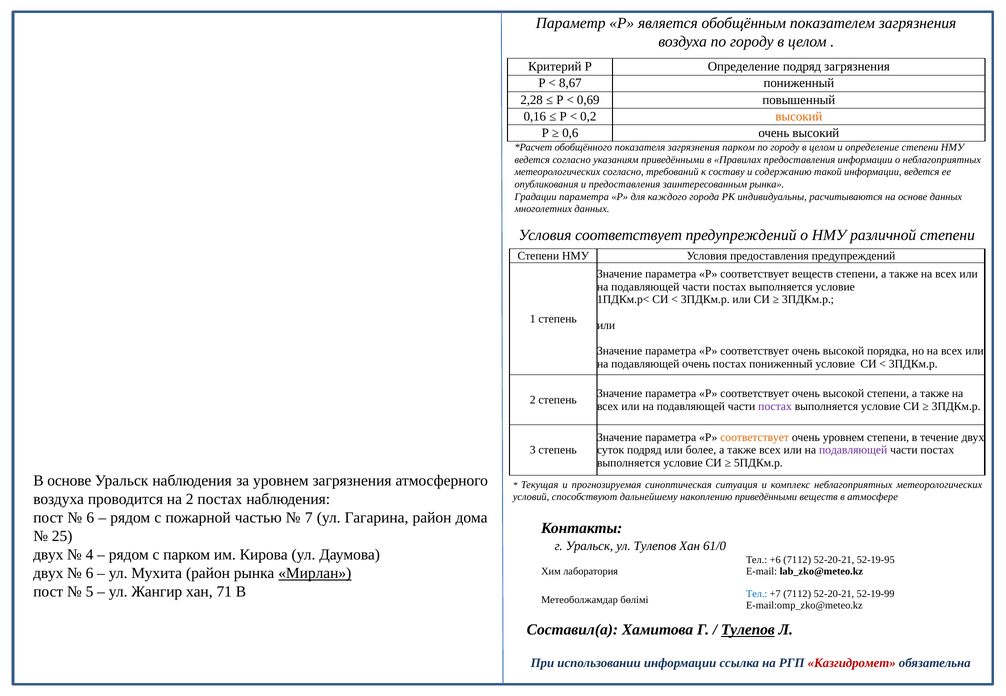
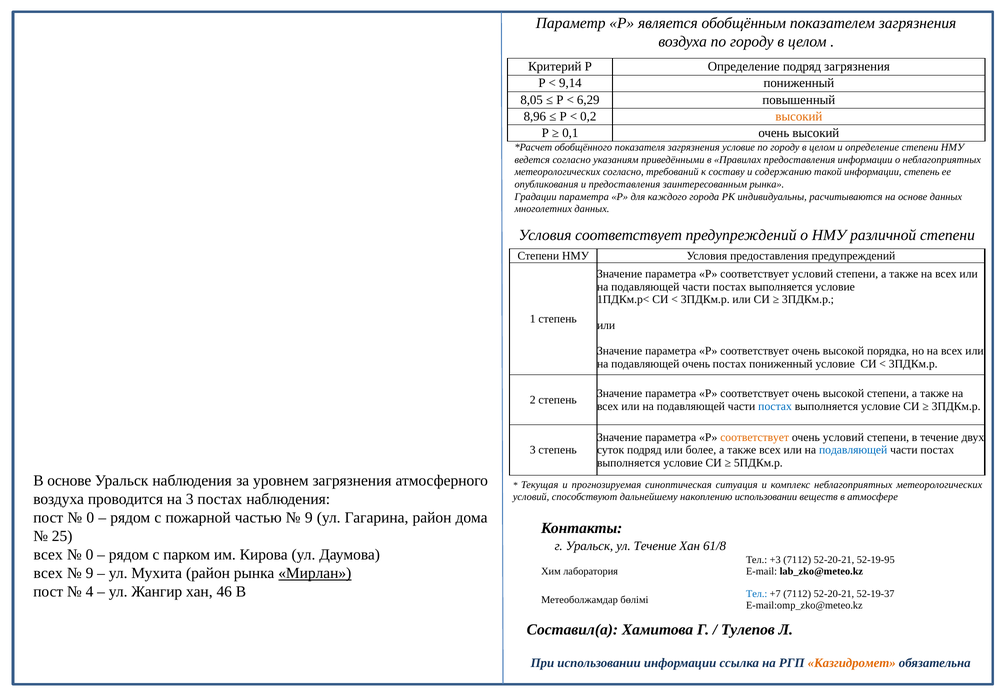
8,67: 8,67 -> 9,14
2,28: 2,28 -> 8,05
0,69: 0,69 -> 6,29
0,16: 0,16 -> 8,96
0,6: 0,6 -> 0,1
загрязнения парком: парком -> условие
информации ведется: ведется -> степень
соответствует веществ: веществ -> условий
постах at (775, 407) colour: purple -> blue
очень уровнем: уровнем -> условий
подавляющей at (853, 450) colour: purple -> blue
на 2: 2 -> 3
накоплению приведёнными: приведёнными -> использовании
6 at (90, 518): 6 -> 0
7 at (309, 518): 7 -> 9
ул Тулепов: Тулепов -> Течение
61/0: 61/0 -> 61/8
двух at (48, 555): двух -> всех
4 at (89, 555): 4 -> 0
+6: +6 -> +3
двух at (48, 574): двух -> всех
6 at (89, 574): 6 -> 9
5: 5 -> 4
71: 71 -> 46
52-19-99: 52-19-99 -> 52-19-37
Тулепов at (748, 630) underline: present -> none
Казгидромет colour: red -> orange
